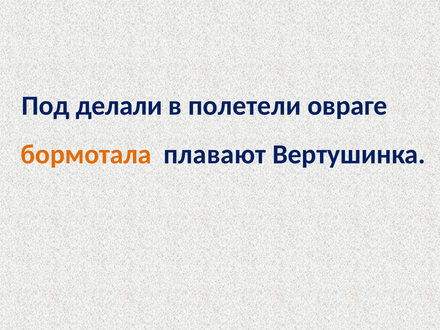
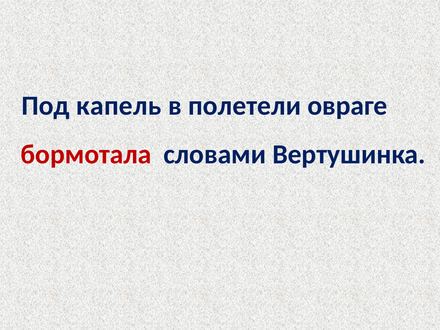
делали: делали -> капель
бормотала colour: orange -> red
плавают: плавают -> словами
